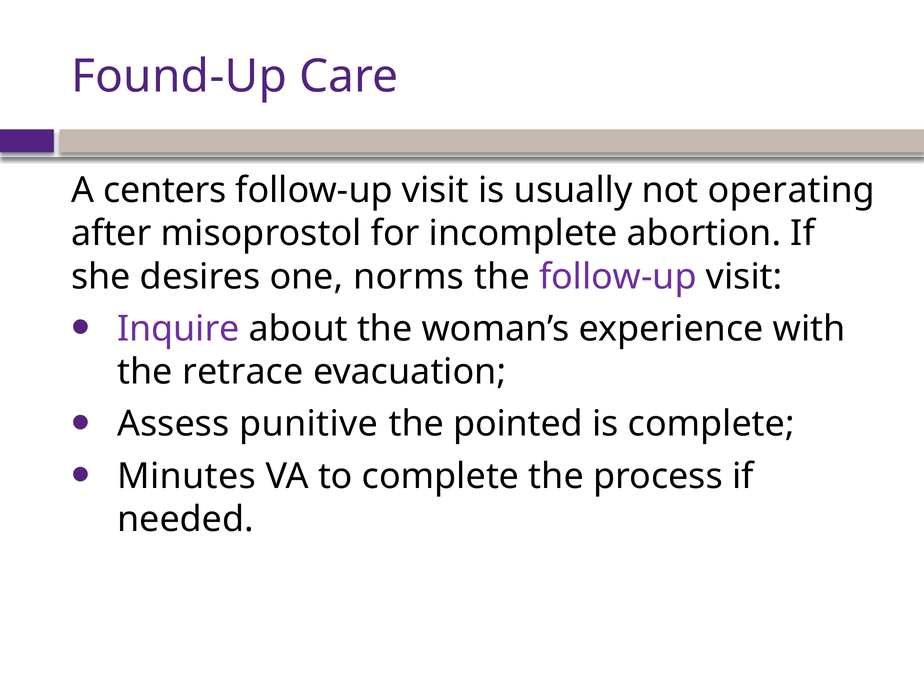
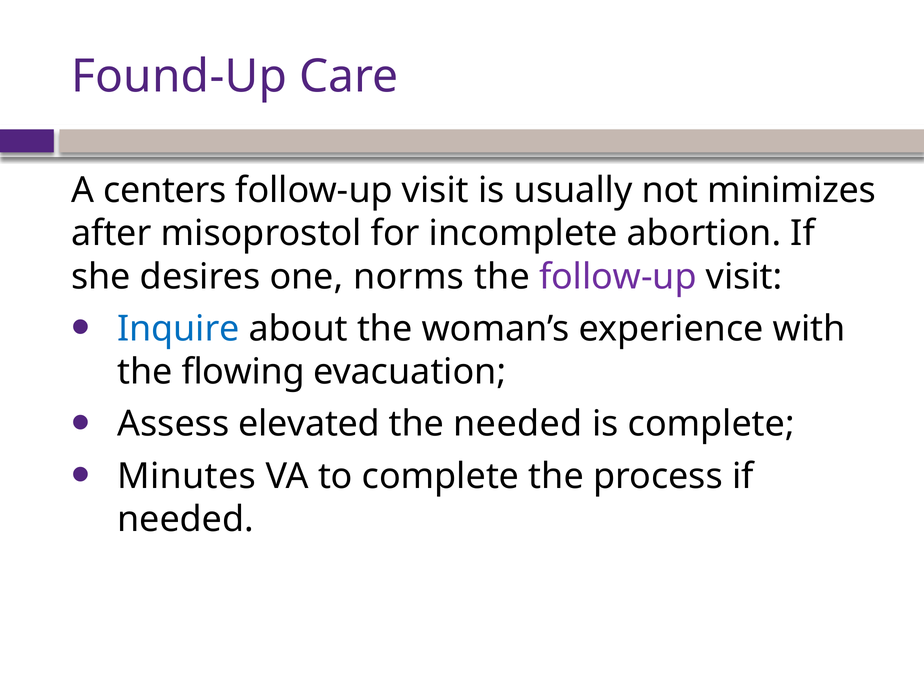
operating: operating -> minimizes
Inquire colour: purple -> blue
retrace: retrace -> flowing
punitive: punitive -> elevated
the pointed: pointed -> needed
